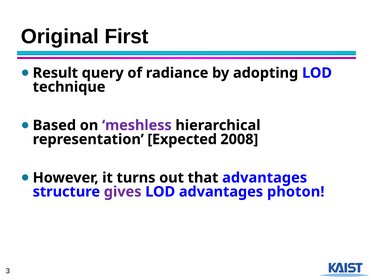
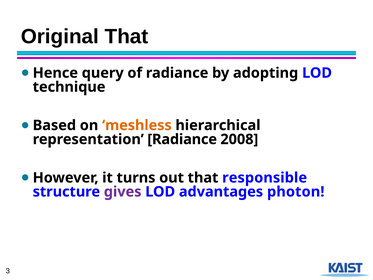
Original First: First -> That
Result: Result -> Hence
meshless colour: purple -> orange
representation Expected: Expected -> Radiance
that advantages: advantages -> responsible
